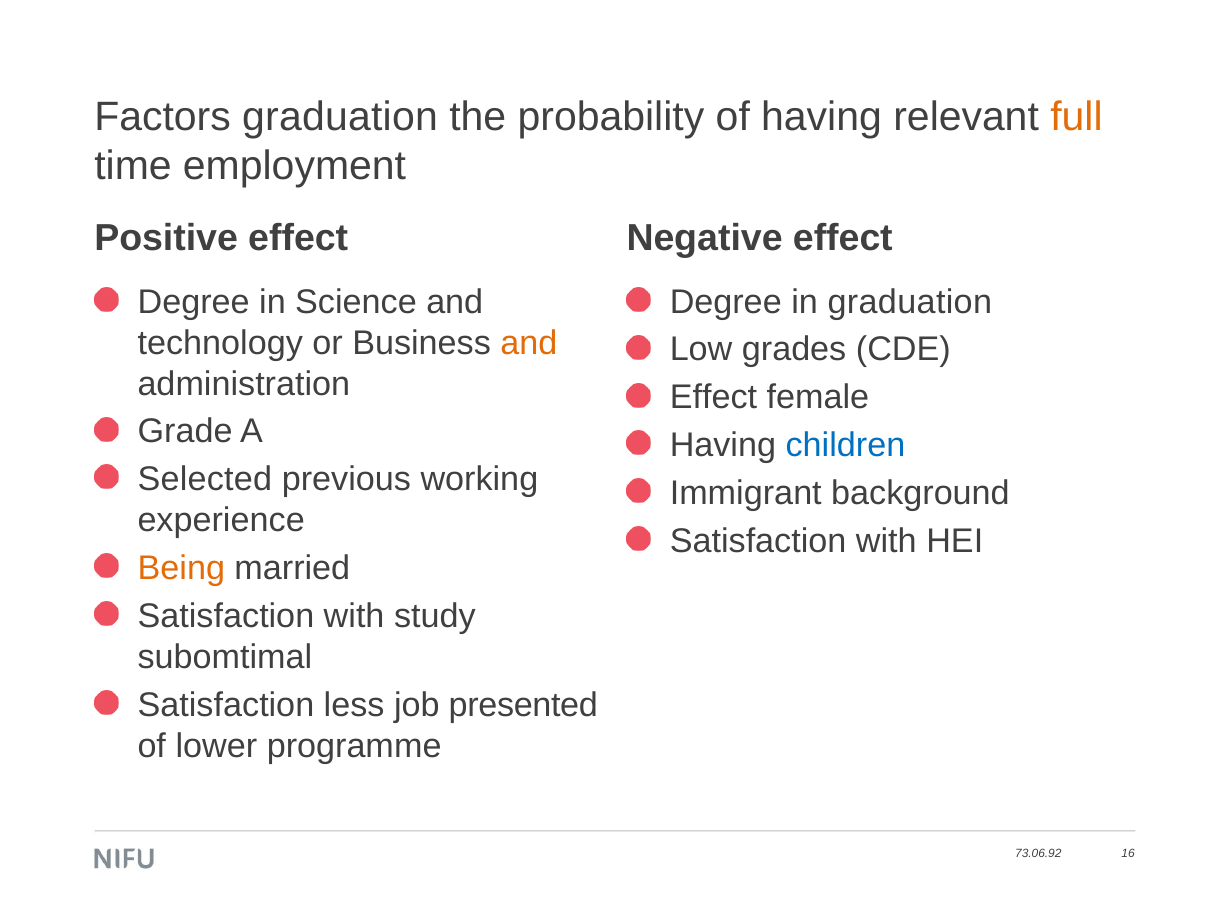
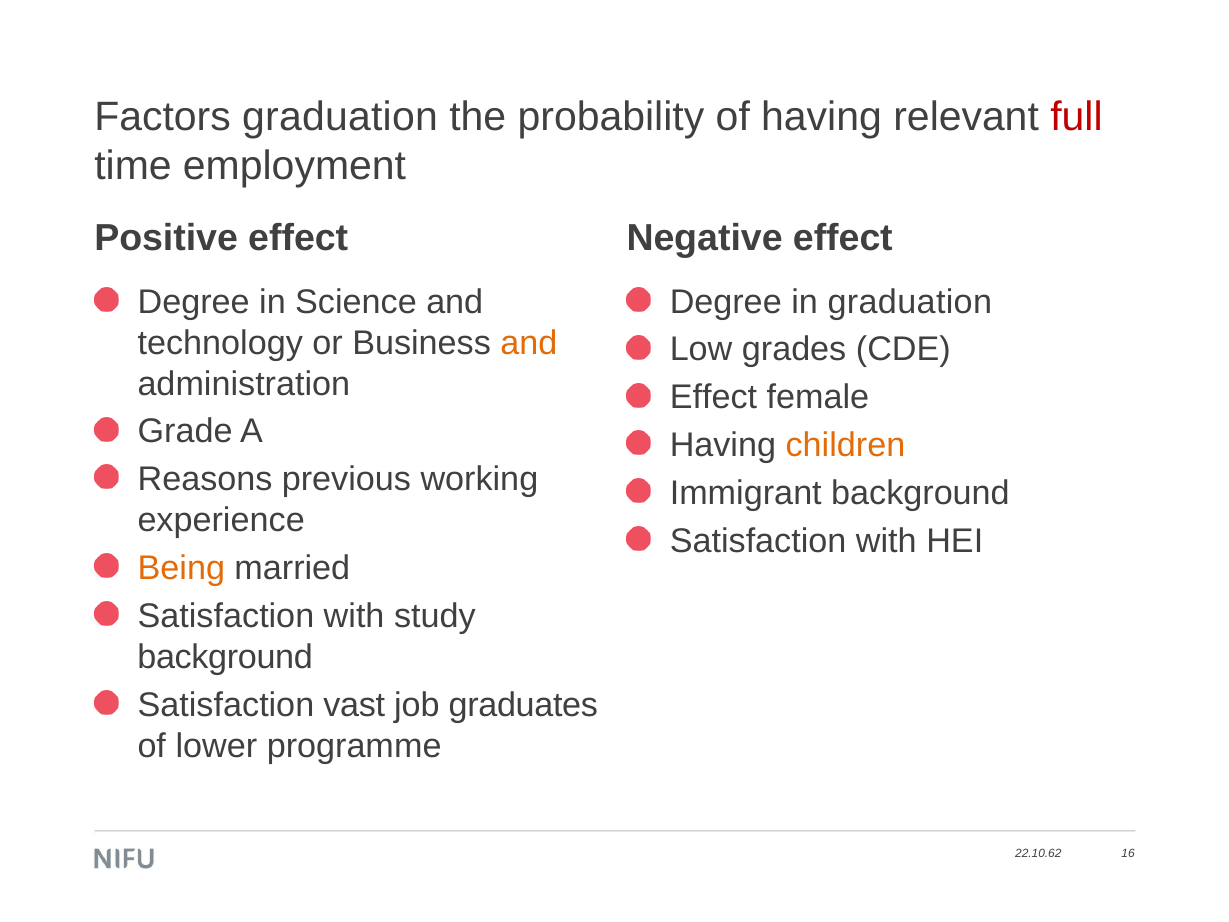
full colour: orange -> red
children colour: blue -> orange
Selected: Selected -> Reasons
subomtimal at (225, 657): subomtimal -> background
less: less -> vast
presented: presented -> graduates
73.06.92: 73.06.92 -> 22.10.62
